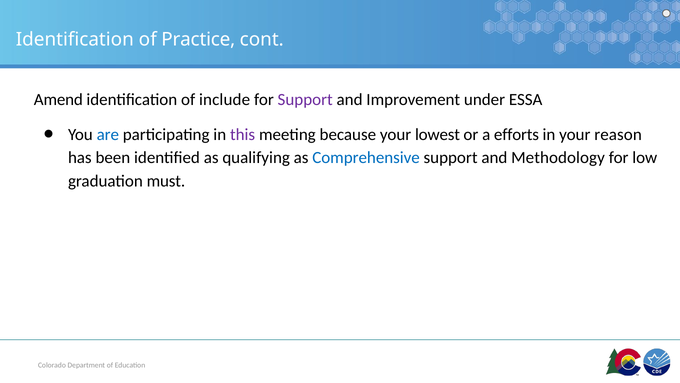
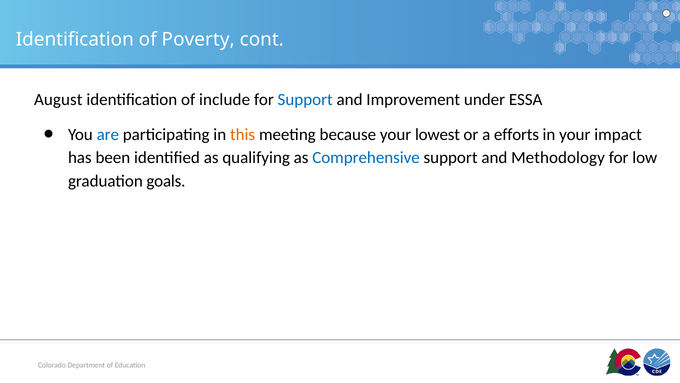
Practice: Practice -> Poverty
Amend: Amend -> August
Support at (305, 99) colour: purple -> blue
this colour: purple -> orange
reason: reason -> impact
must: must -> goals
